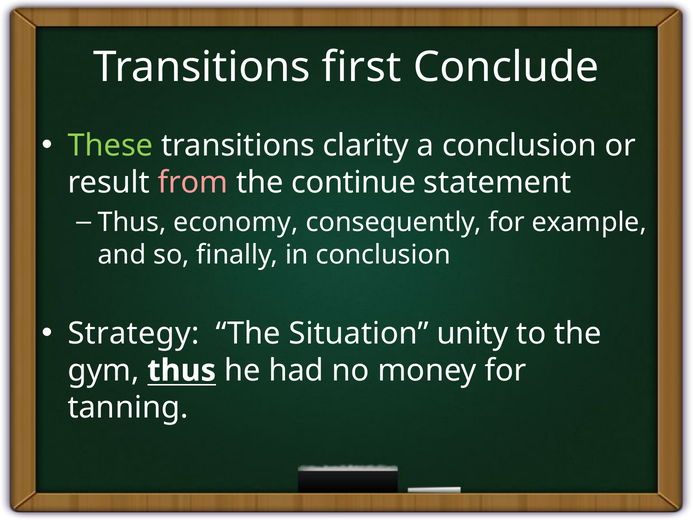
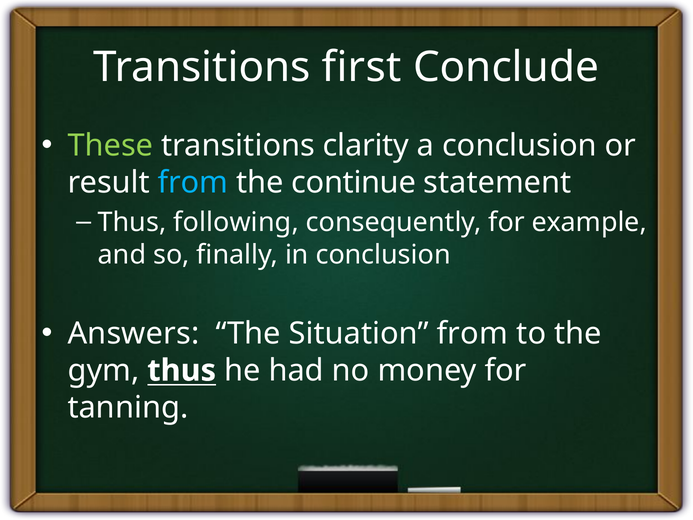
from at (193, 182) colour: pink -> light blue
economy: economy -> following
Strategy: Strategy -> Answers
Situation unity: unity -> from
